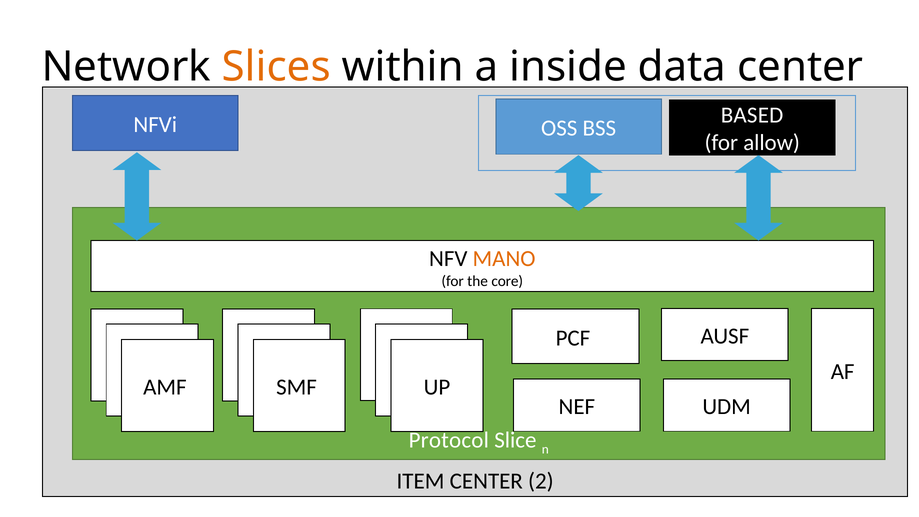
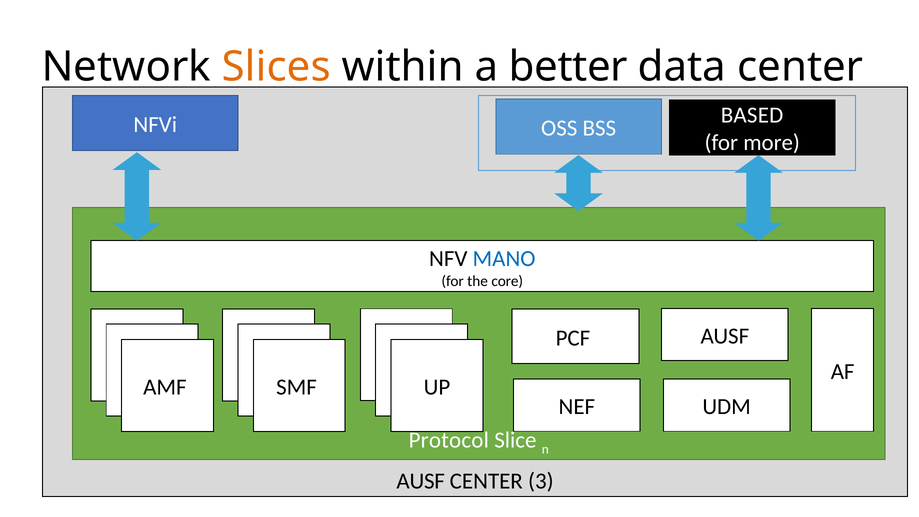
inside: inside -> better
allow: allow -> more
MANO colour: orange -> blue
ITEM at (421, 481): ITEM -> AUSF
2: 2 -> 3
